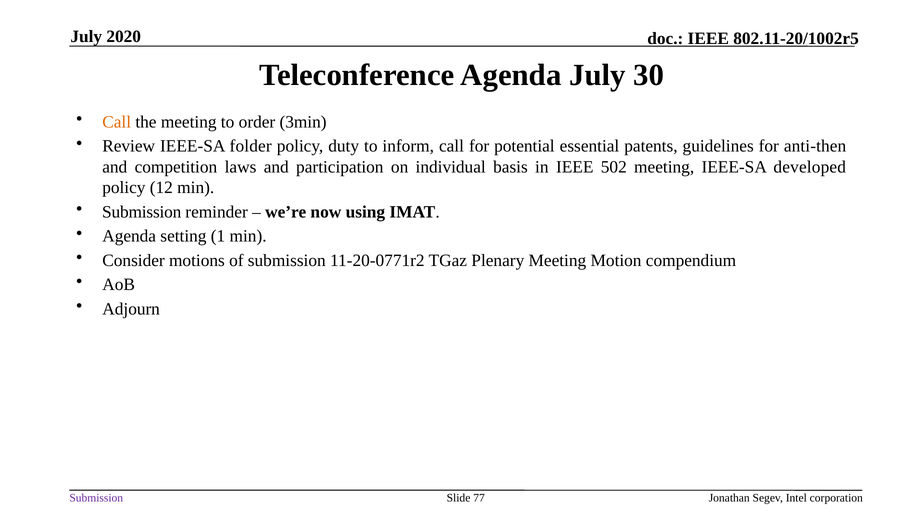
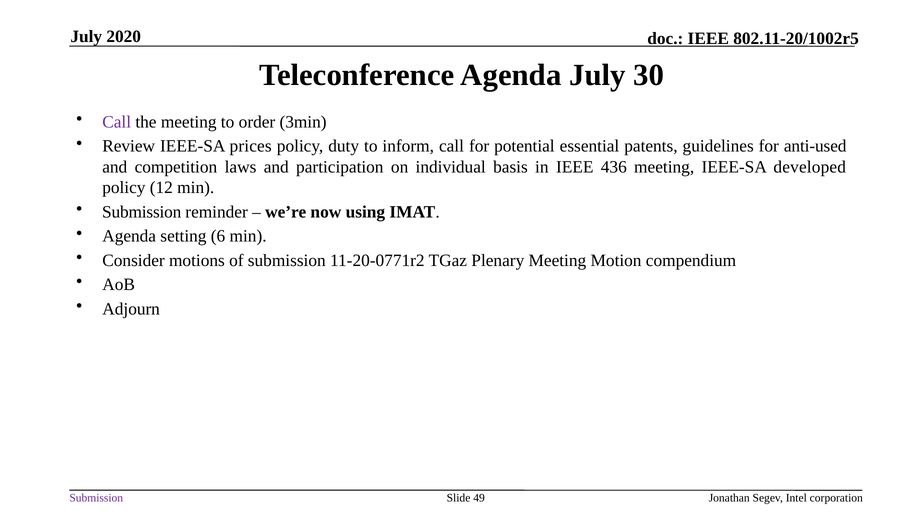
Call at (117, 122) colour: orange -> purple
folder: folder -> prices
anti-then: anti-then -> anti-used
502: 502 -> 436
1: 1 -> 6
77: 77 -> 49
